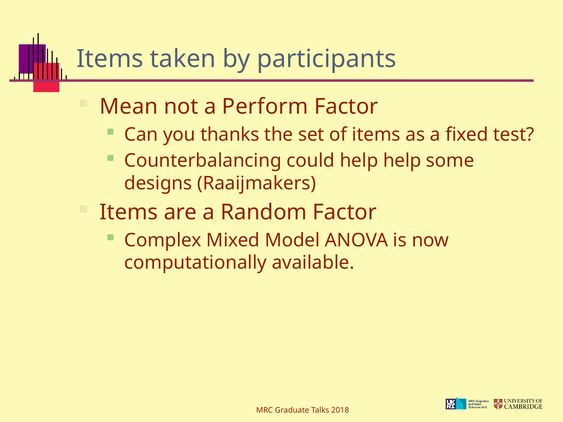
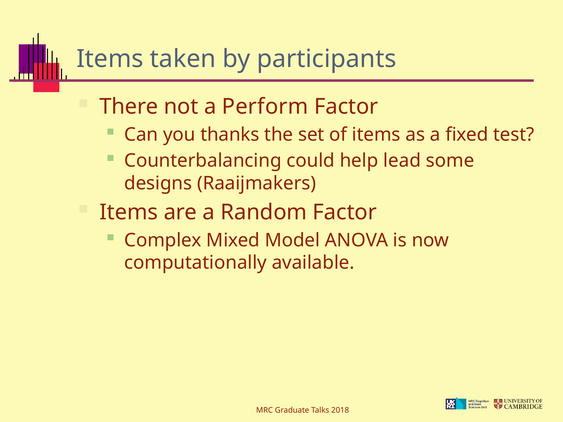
Mean: Mean -> There
help help: help -> lead
